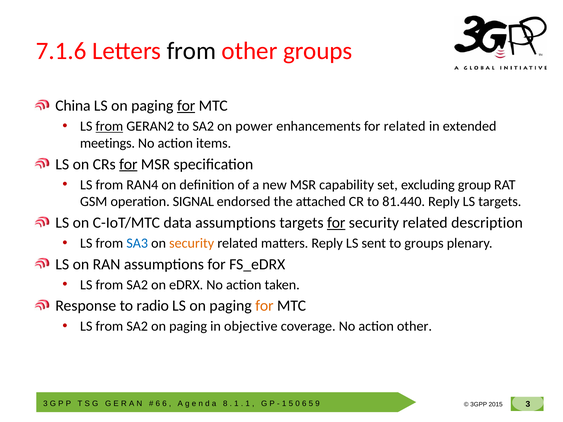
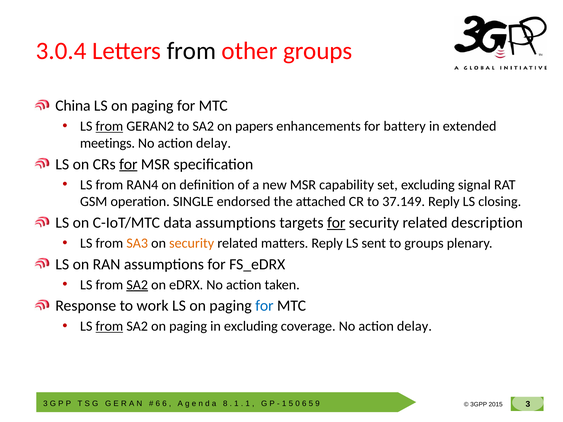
7.1.6: 7.1.6 -> 3.0.4
for at (186, 106) underline: present -> none
power: power -> papers
for related: related -> battery
items at (214, 143): items -> delay
group: group -> signal
SIGNAL: SIGNAL -> SINGLE
81.440: 81.440 -> 37.149
LS targets: targets -> closing
SA3 colour: blue -> orange
SA2 at (137, 285) underline: none -> present
radio: radio -> work
for at (264, 306) colour: orange -> blue
from at (109, 327) underline: none -> present
in objective: objective -> excluding
coverage No action other: other -> delay
